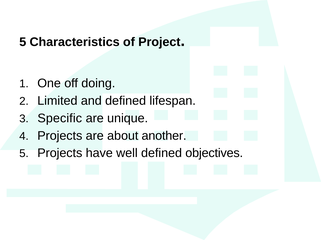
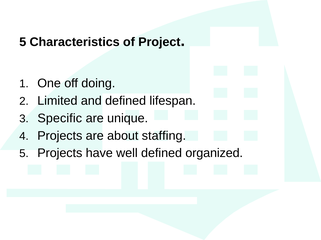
another: another -> staffing
objectives: objectives -> organized
